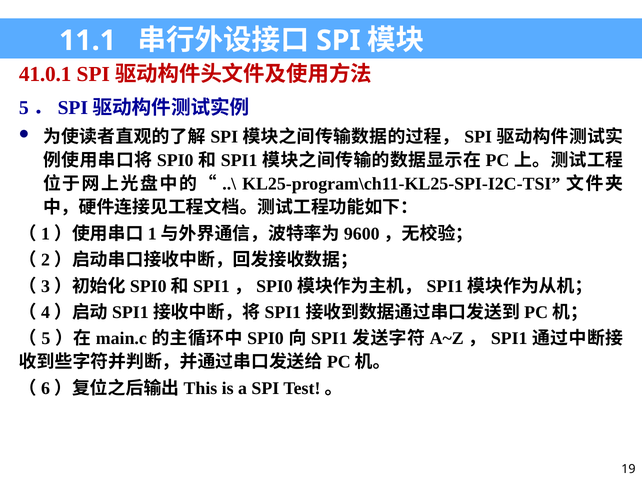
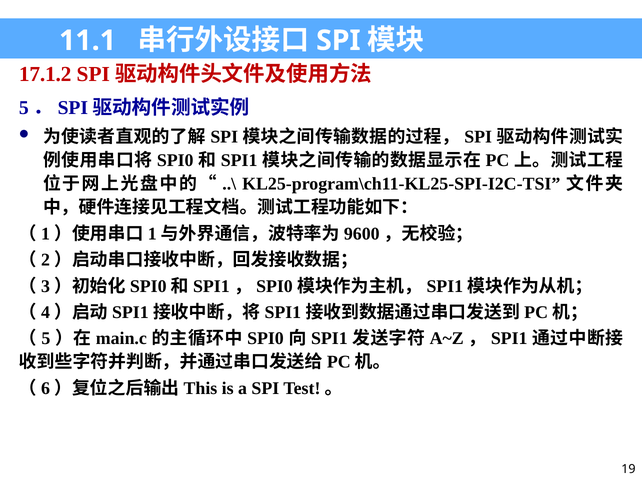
41.0.1: 41.0.1 -> 17.1.2
